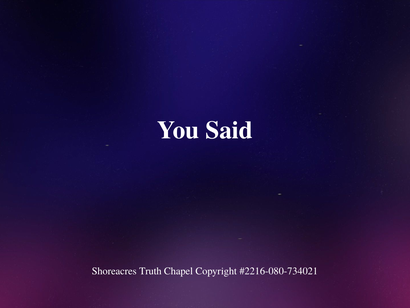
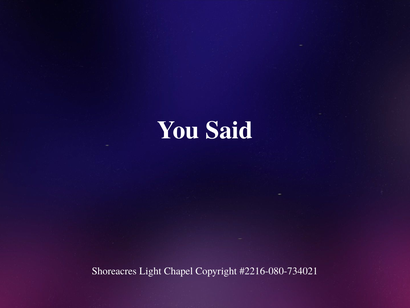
Truth: Truth -> Light
